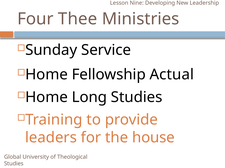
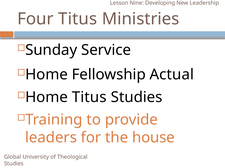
Four Thee: Thee -> Titus
Home Long: Long -> Titus
